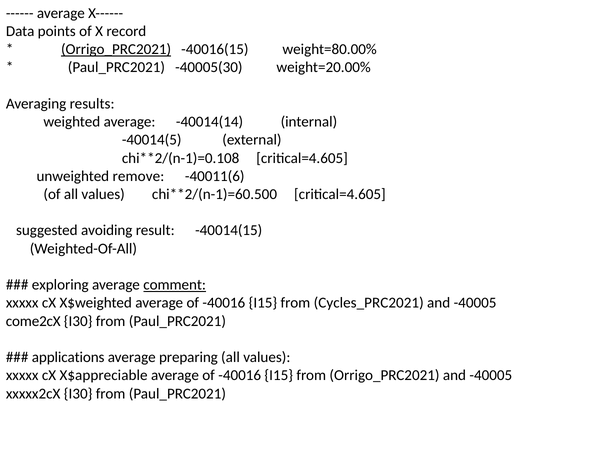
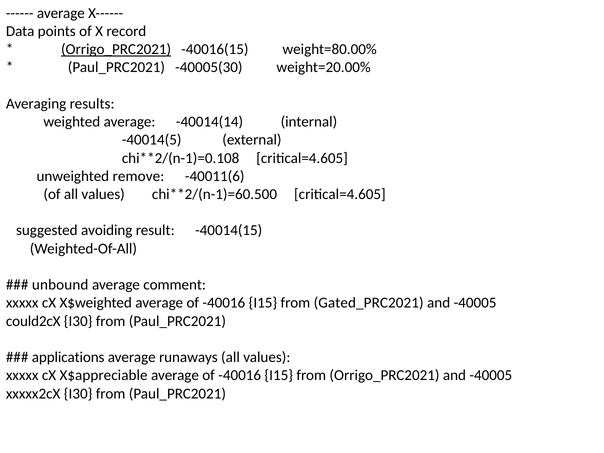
exploring: exploring -> unbound
comment underline: present -> none
Cycles_PRC2021: Cycles_PRC2021 -> Gated_PRC2021
come2cX: come2cX -> could2cX
preparing: preparing -> runaways
